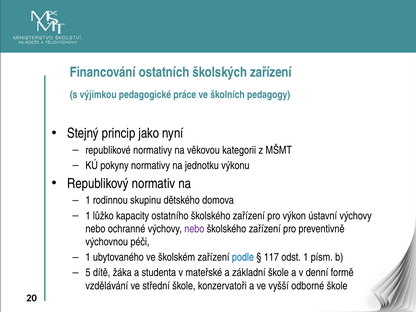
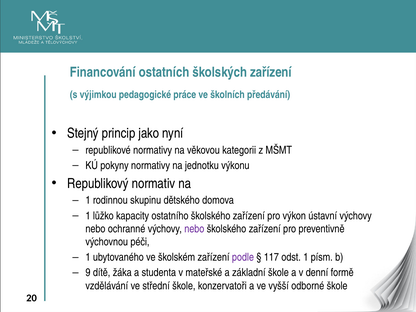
pedagogy: pedagogy -> předávání
podle colour: blue -> purple
5: 5 -> 9
